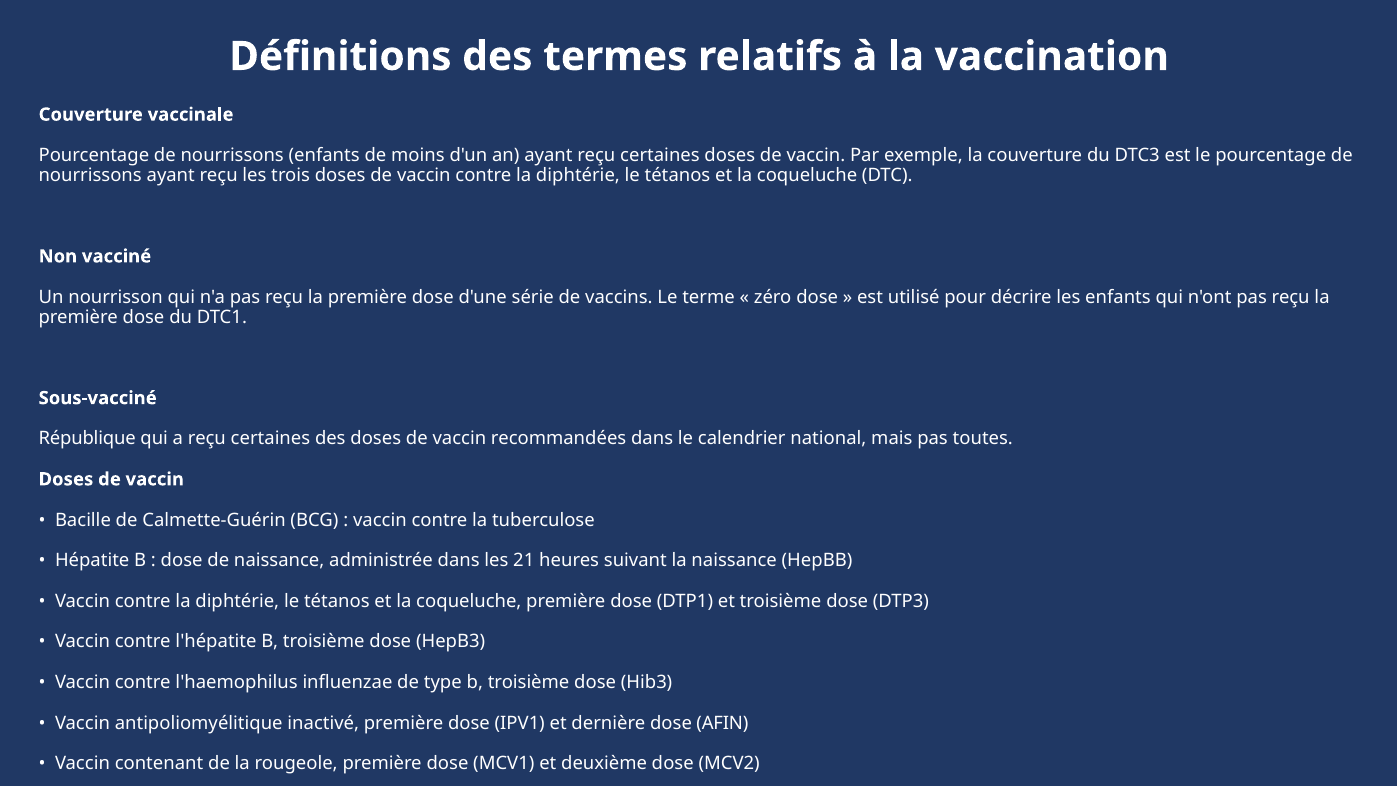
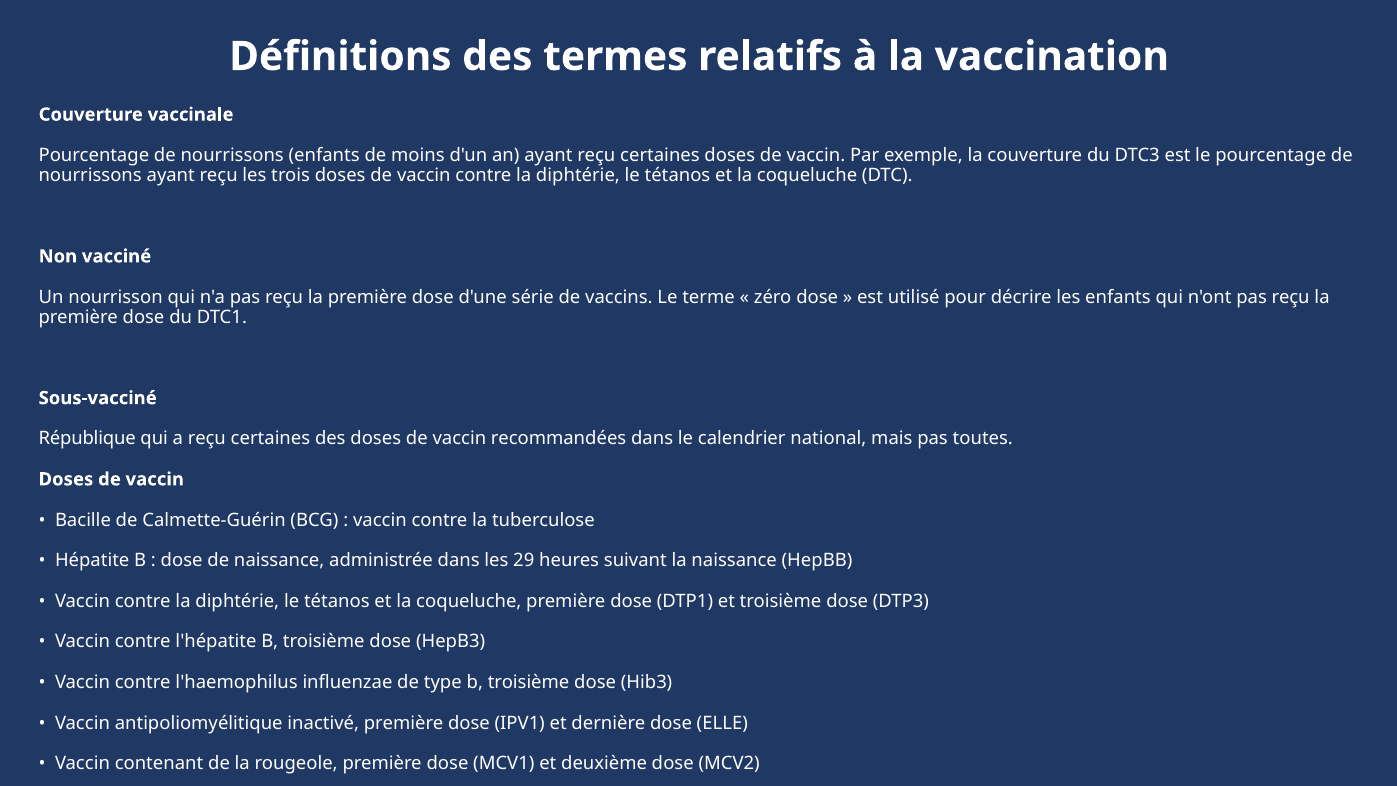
21: 21 -> 29
AFIN: AFIN -> ELLE
